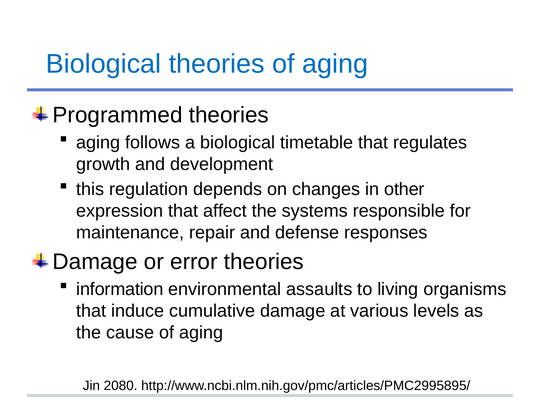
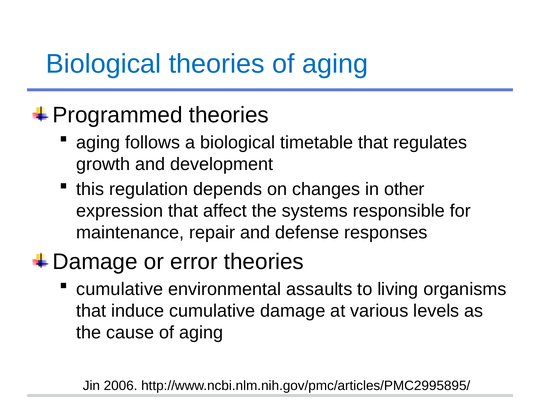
information at (120, 289): information -> cumulative
2080: 2080 -> 2006
